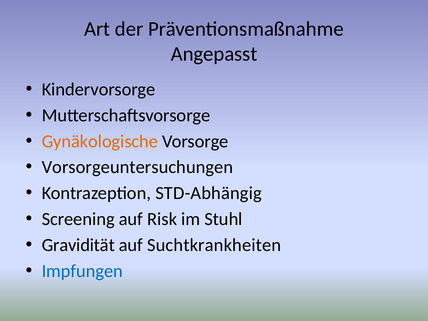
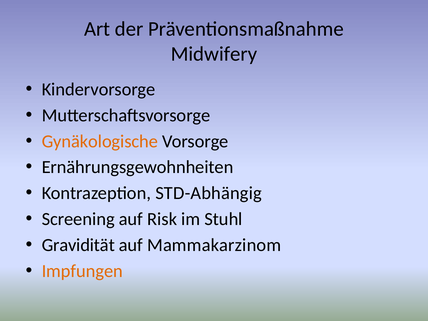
Angepasst: Angepasst -> Midwifery
Vorsorgeuntersuchungen: Vorsorgeuntersuchungen -> Ernährungsgewohnheiten
Suchtkrankheiten: Suchtkrankheiten -> Mammakarzinom
Impfungen colour: blue -> orange
